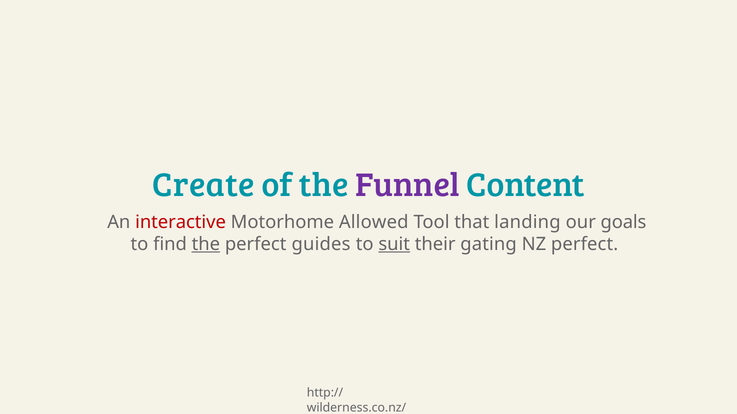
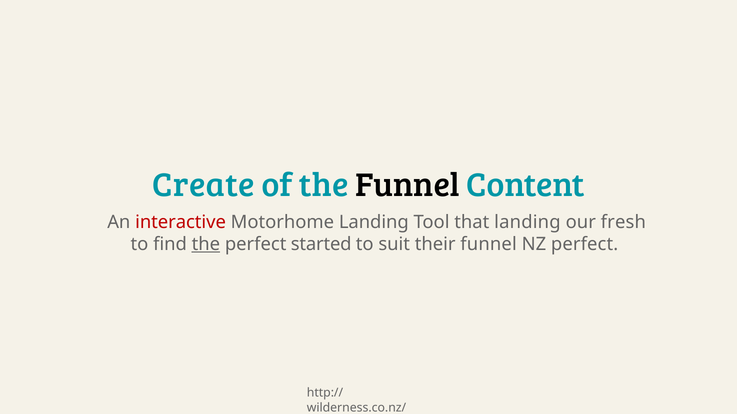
Funnel at (407, 185) colour: purple -> black
Motorhome Allowed: Allowed -> Landing
goals: goals -> fresh
guides: guides -> started
suit underline: present -> none
their gating: gating -> funnel
